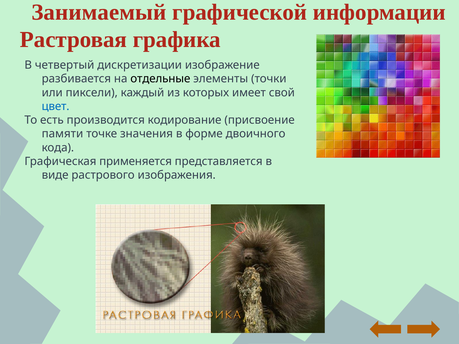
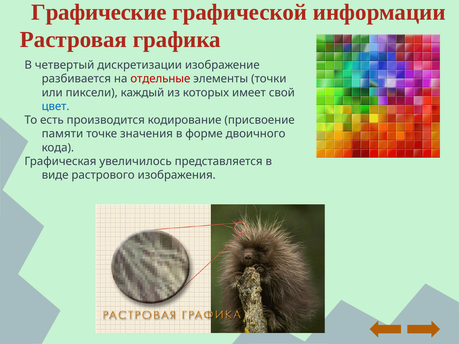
Занимаемый: Занимаемый -> Графические
отдельные colour: black -> red
применяется: применяется -> увеличилось
